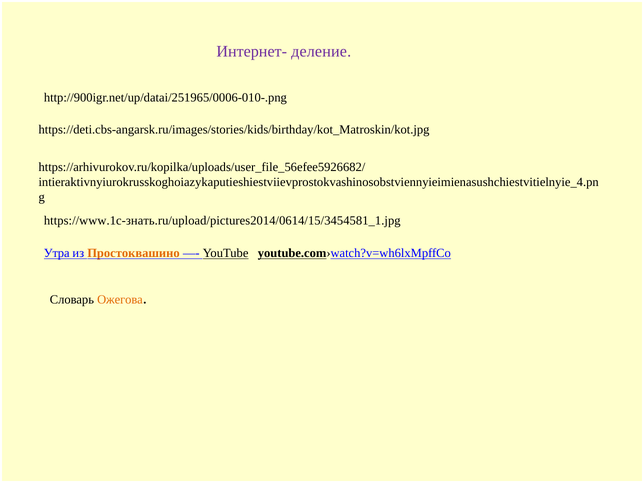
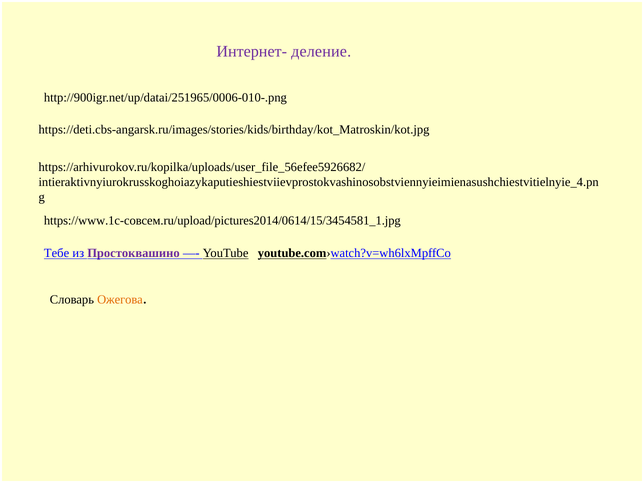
https://www.1c-знать.ru/upload/pictures2014/0614/15/3454581_1.jpg: https://www.1c-знать.ru/upload/pictures2014/0614/15/3454581_1.jpg -> https://www.1c-совсем.ru/upload/pictures2014/0614/15/3454581_1.jpg
Утра: Утра -> Тебе
Простоквашино colour: orange -> purple
